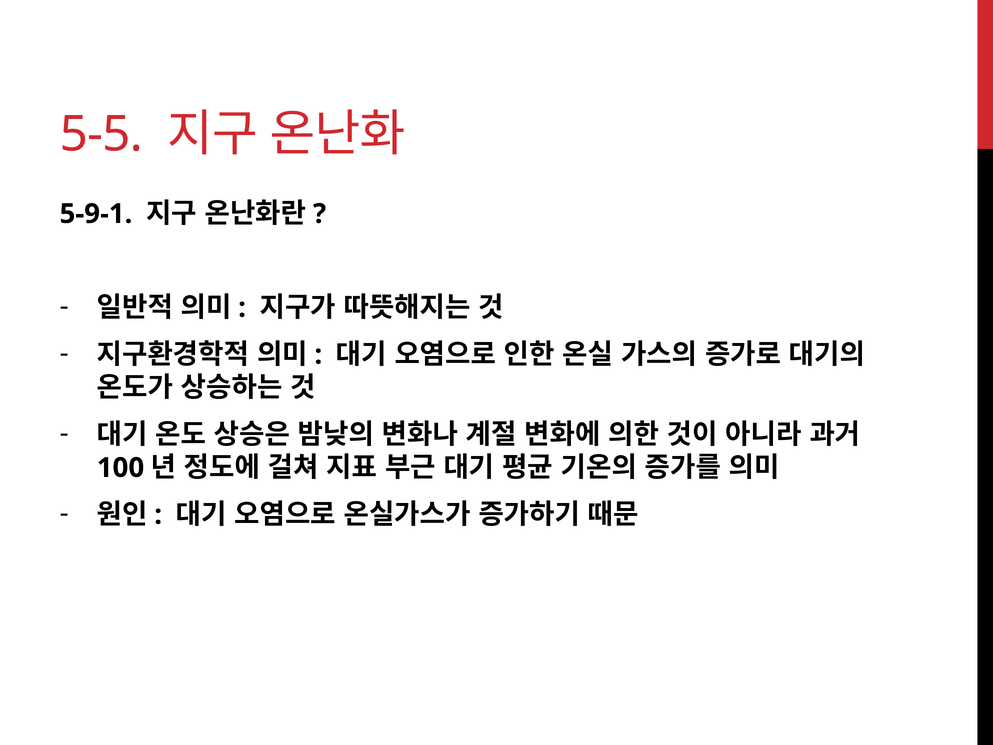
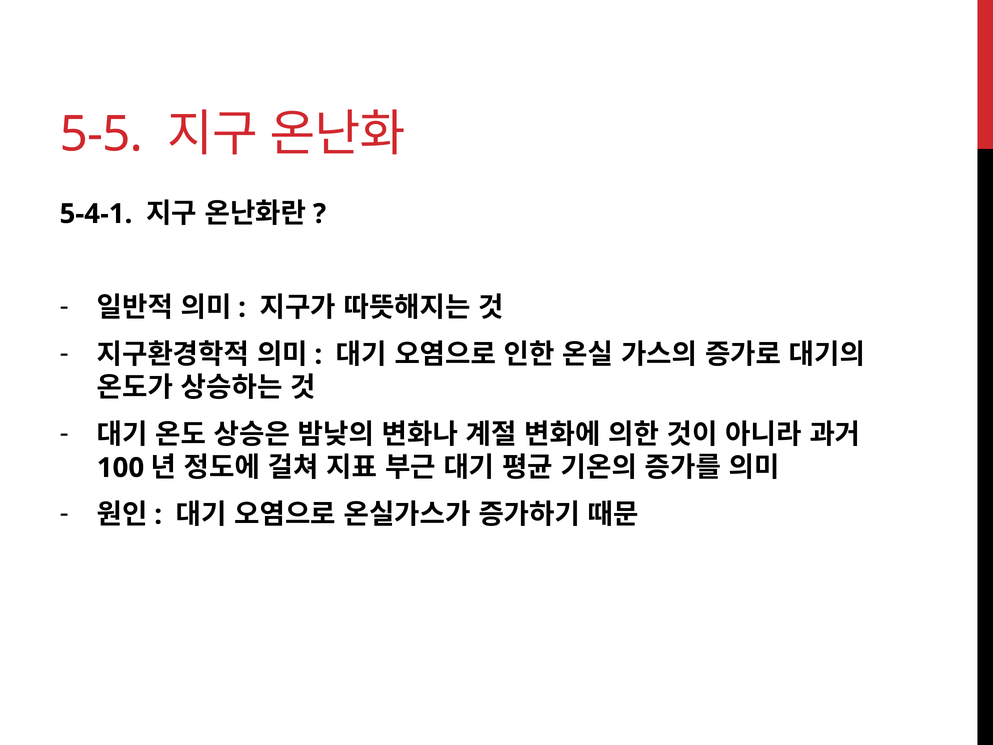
5-9-1: 5-9-1 -> 5-4-1
